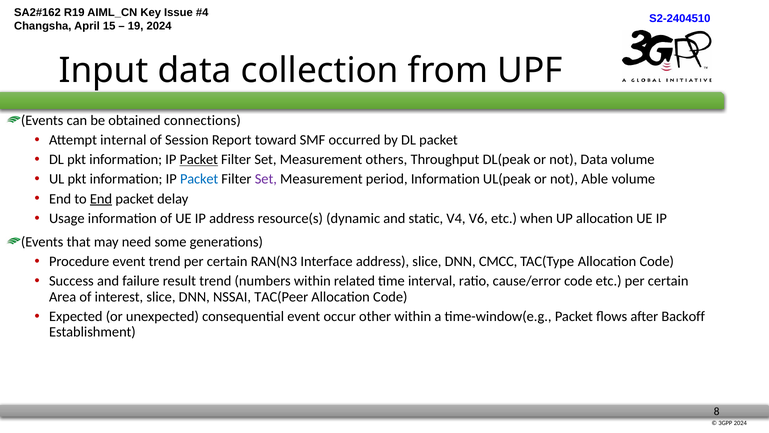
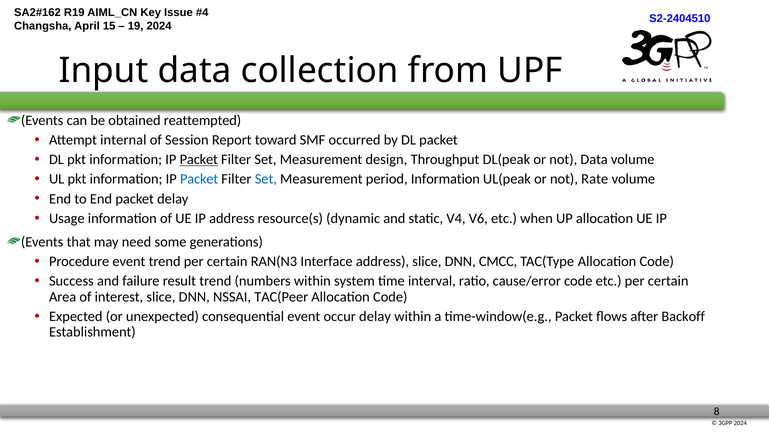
connections: connections -> reattempted
others: others -> design
Set at (266, 179) colour: purple -> blue
Able: Able -> Rate
End at (101, 199) underline: present -> none
related: related -> system
occur other: other -> delay
